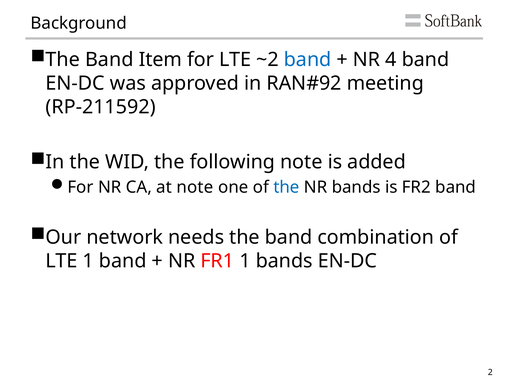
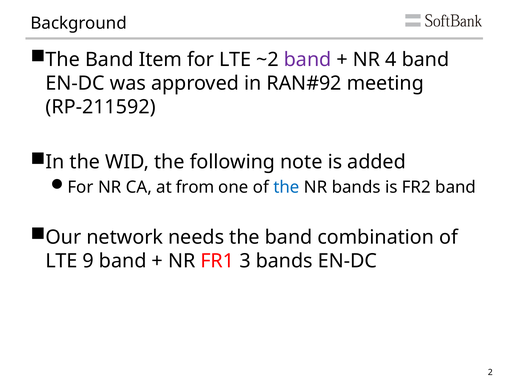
band at (308, 60) colour: blue -> purple
at note: note -> from
LTE 1: 1 -> 9
FR1 1: 1 -> 3
